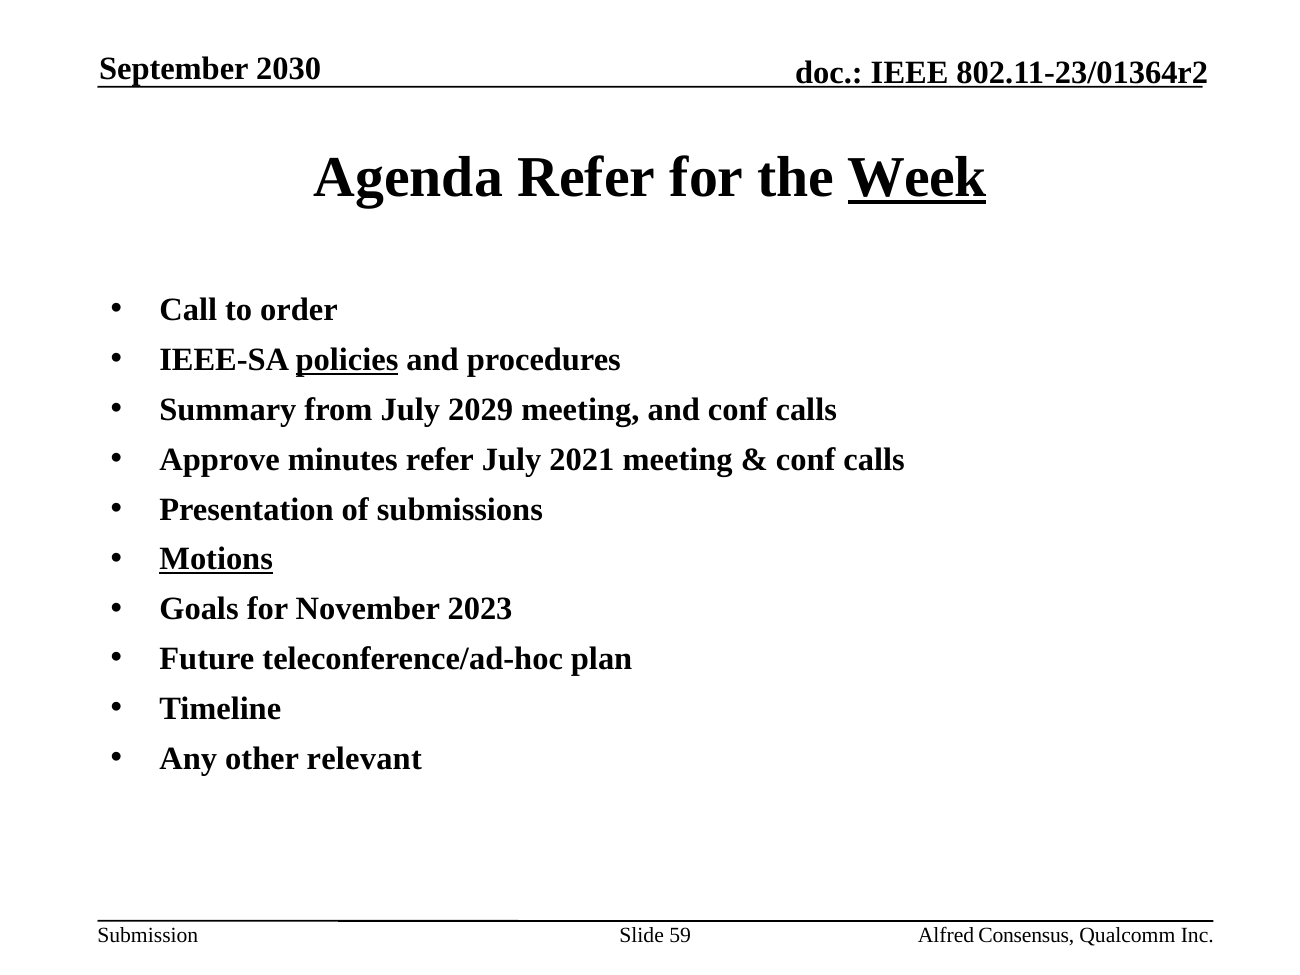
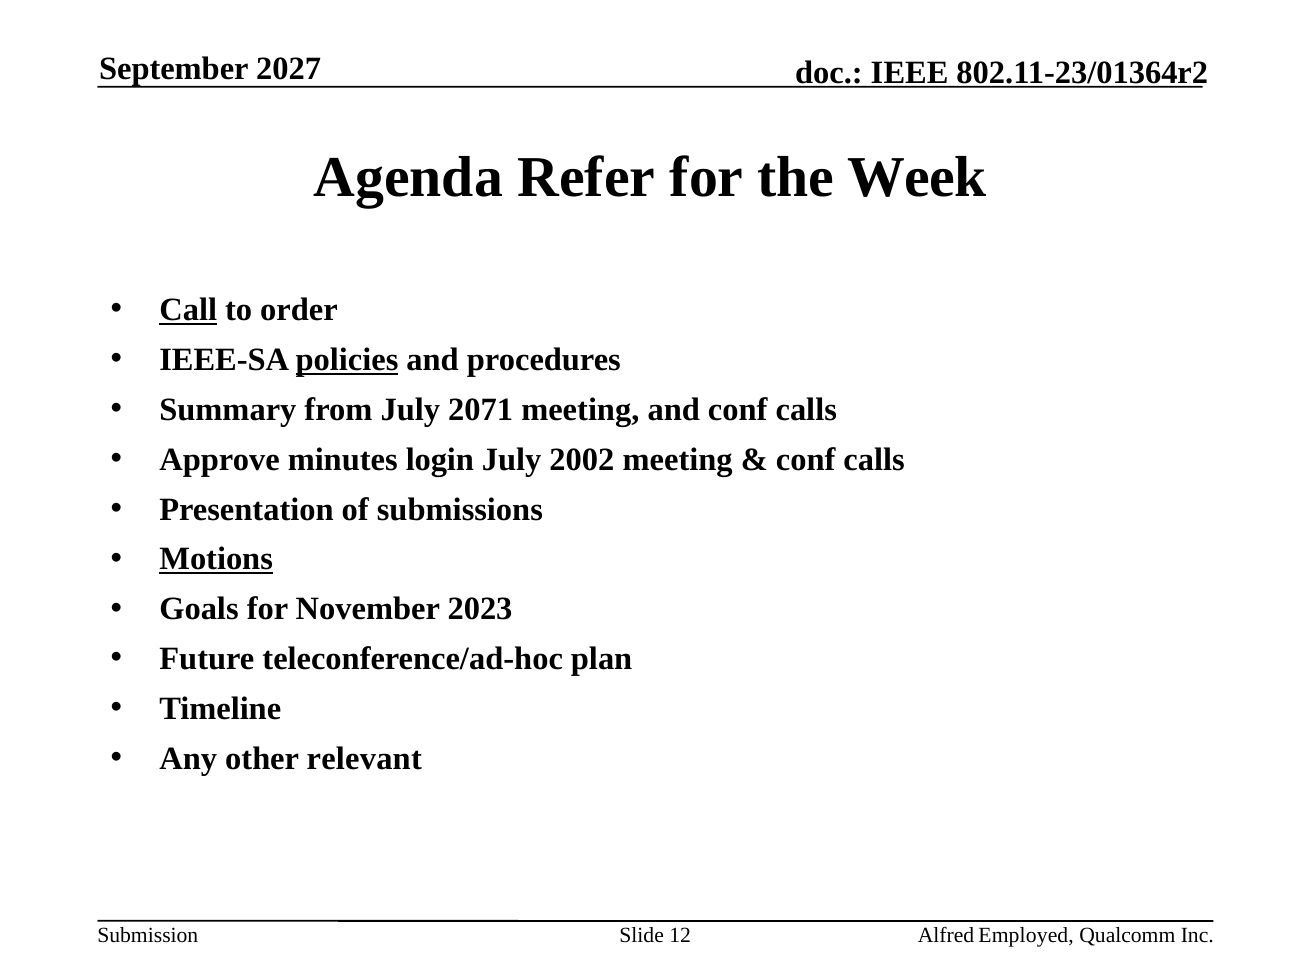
2030: 2030 -> 2027
Week underline: present -> none
Call underline: none -> present
2029: 2029 -> 2071
minutes refer: refer -> login
2021: 2021 -> 2002
59: 59 -> 12
Consensus: Consensus -> Employed
